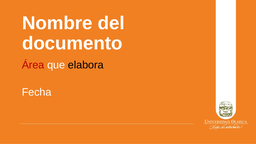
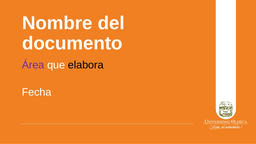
Área colour: red -> purple
